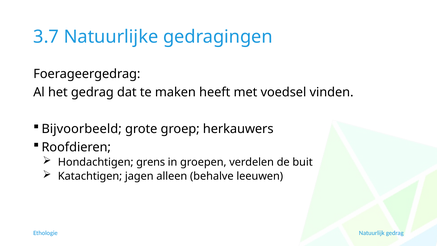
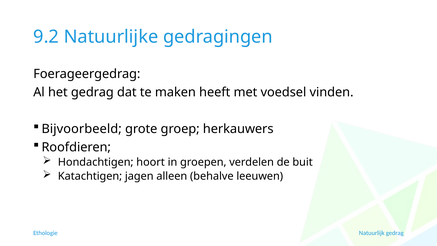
3.7: 3.7 -> 9.2
grens: grens -> hoort
